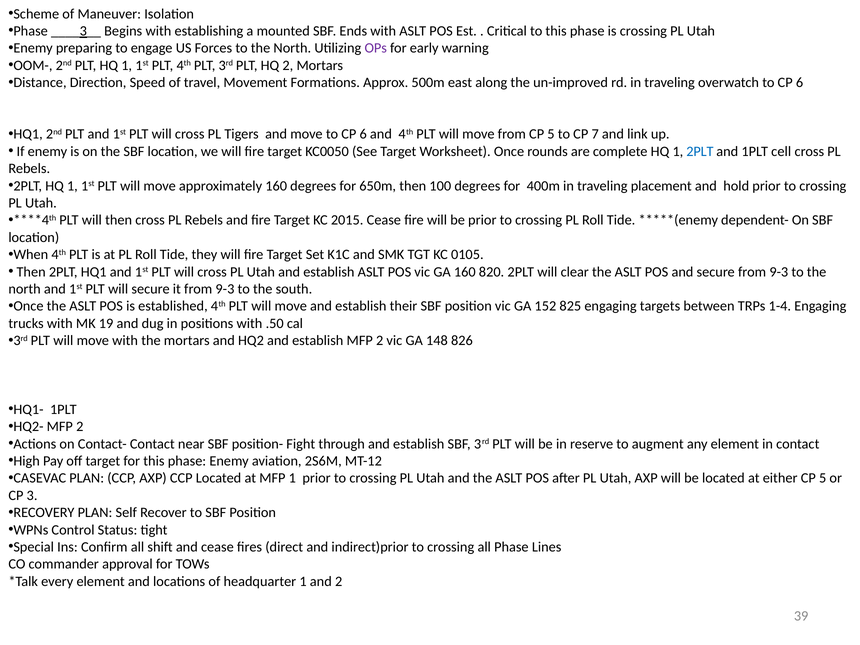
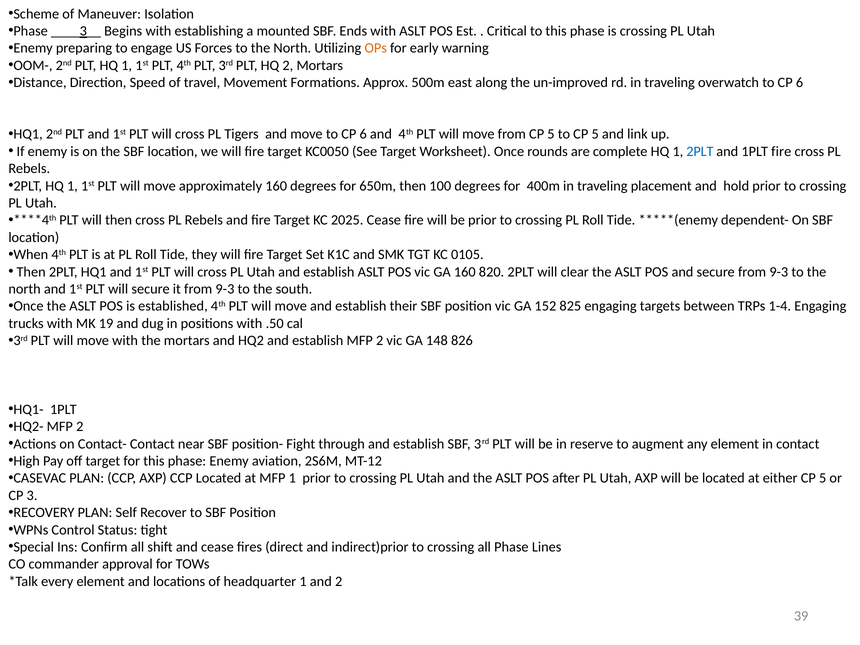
OPs colour: purple -> orange
to CP 7: 7 -> 5
1PLT cell: cell -> fire
2015: 2015 -> 2025
